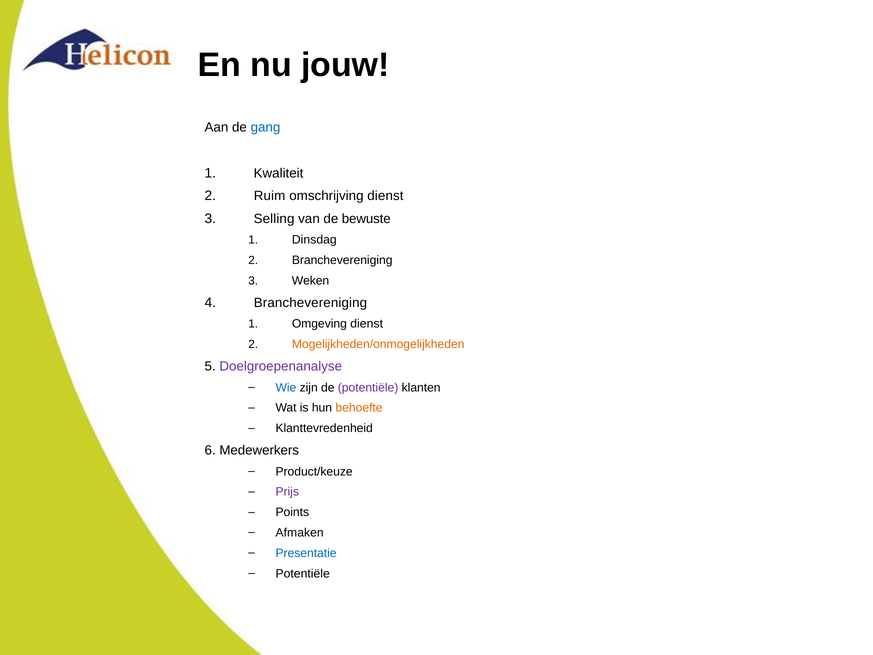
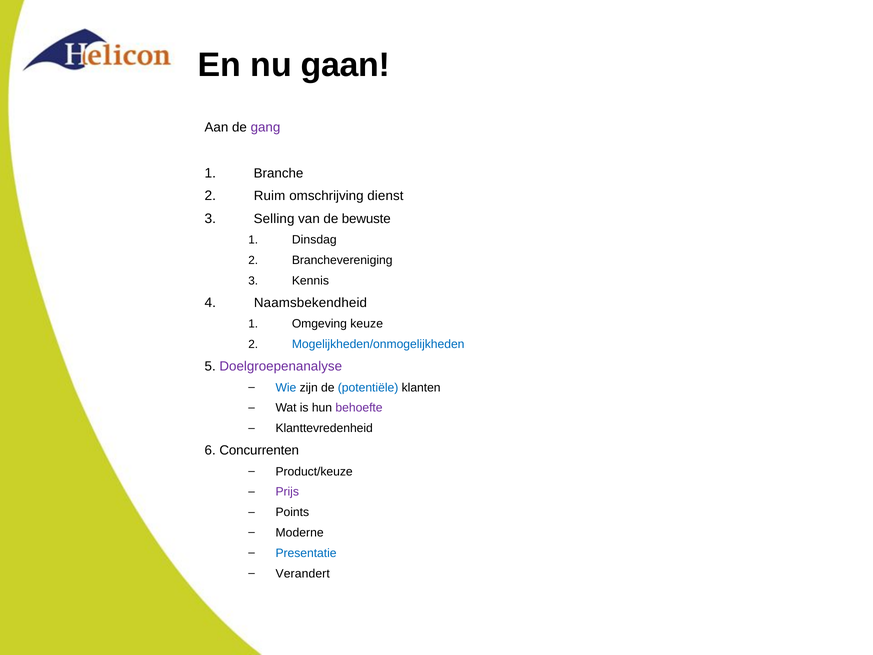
jouw: jouw -> gaan
gang colour: blue -> purple
Kwaliteit: Kwaliteit -> Branche
Weken: Weken -> Kennis
Branchevereniging at (310, 303): Branchevereniging -> Naamsbekendheid
Omgeving dienst: dienst -> keuze
Mogelijkheden/onmogelijkheden colour: orange -> blue
potentiële at (368, 387) colour: purple -> blue
behoefte colour: orange -> purple
Medewerkers: Medewerkers -> Concurrenten
Afmaken: Afmaken -> Moderne
Potentiële at (303, 573): Potentiële -> Verandert
